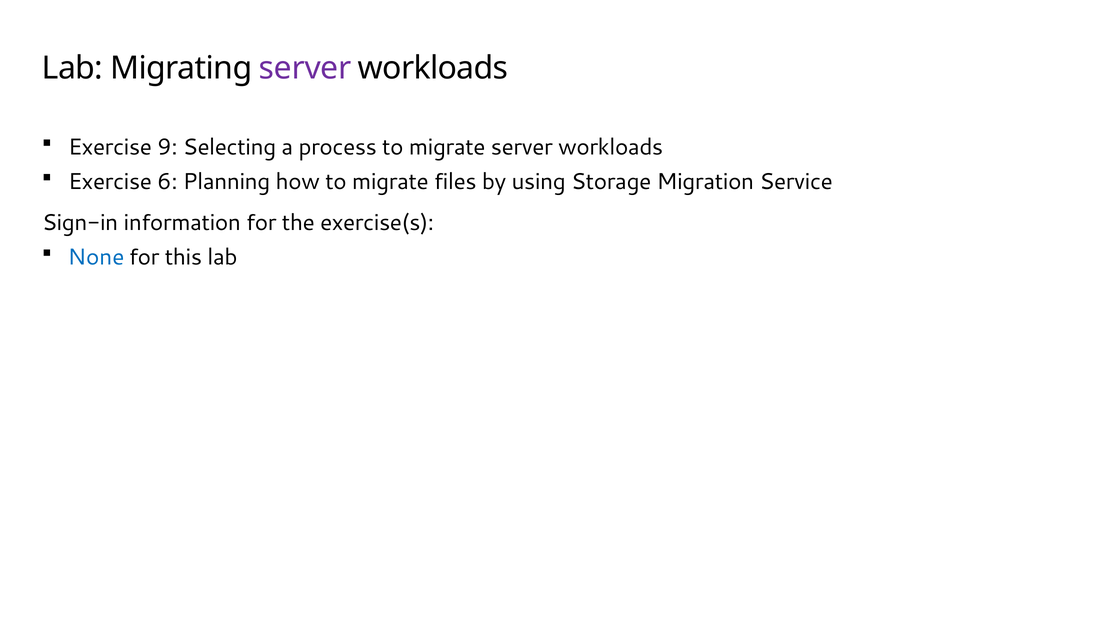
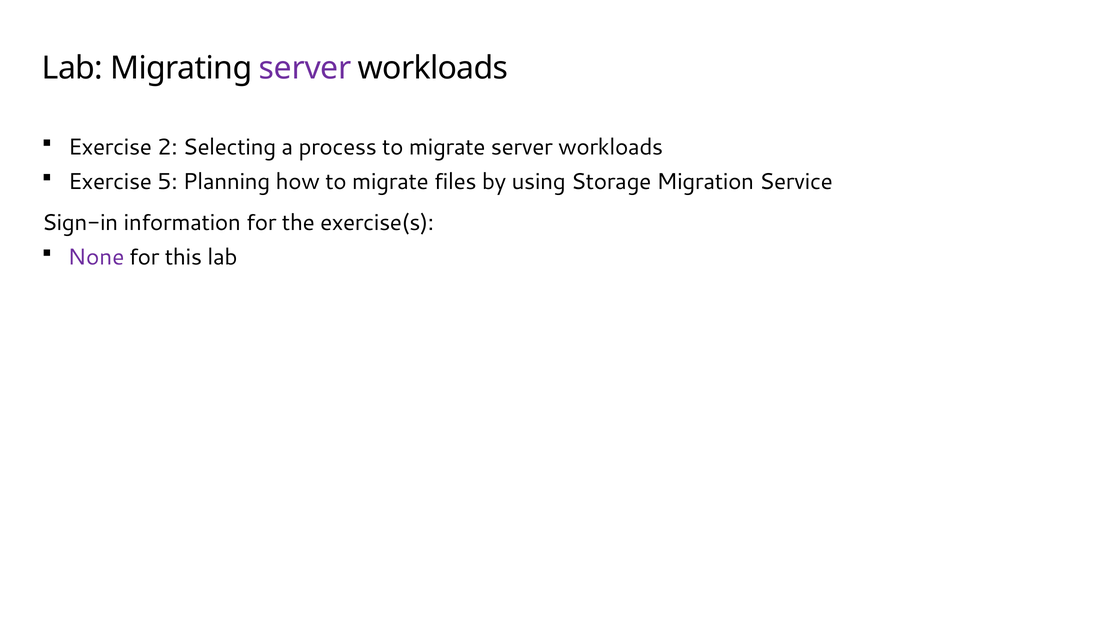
9: 9 -> 2
6: 6 -> 5
None colour: blue -> purple
